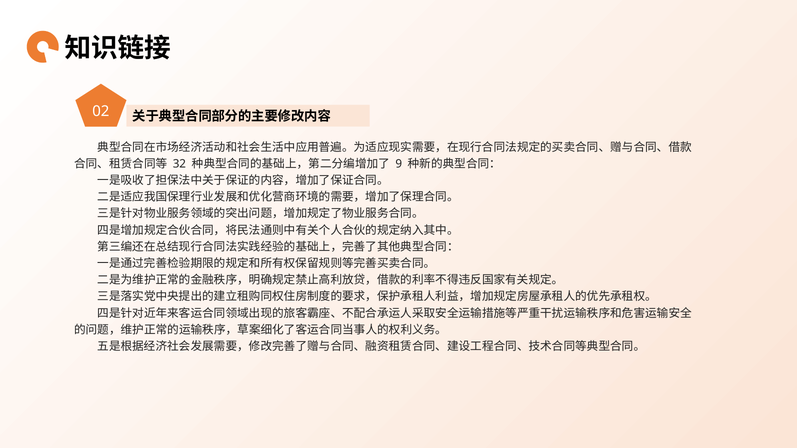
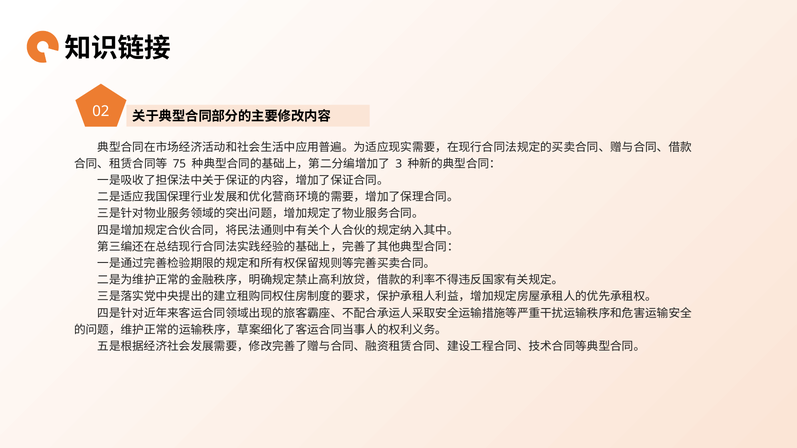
32: 32 -> 75
9: 9 -> 3
